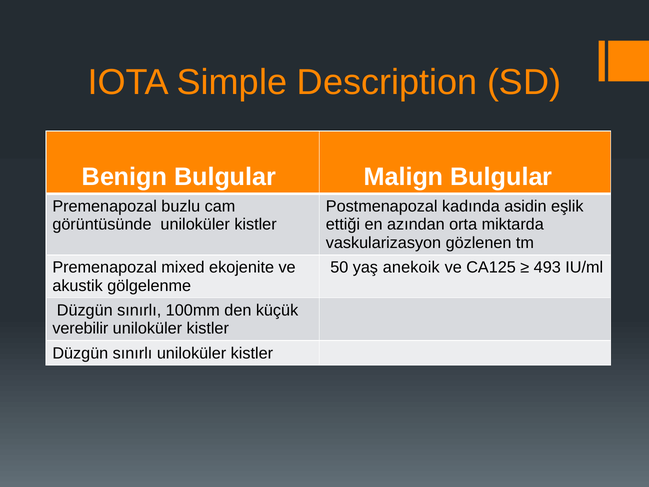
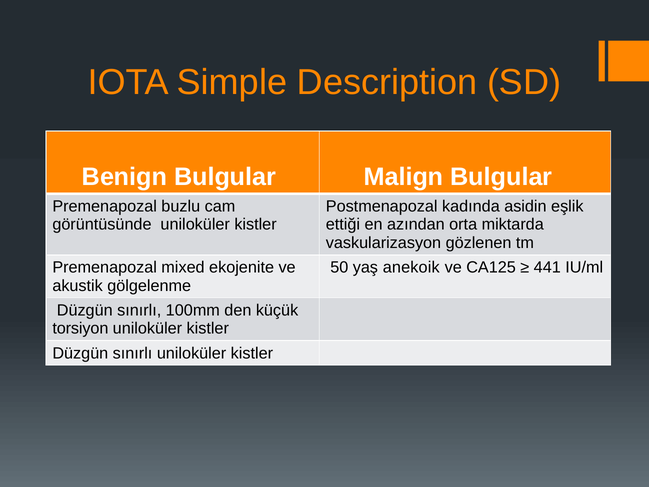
493: 493 -> 441
verebilir: verebilir -> torsiyon
